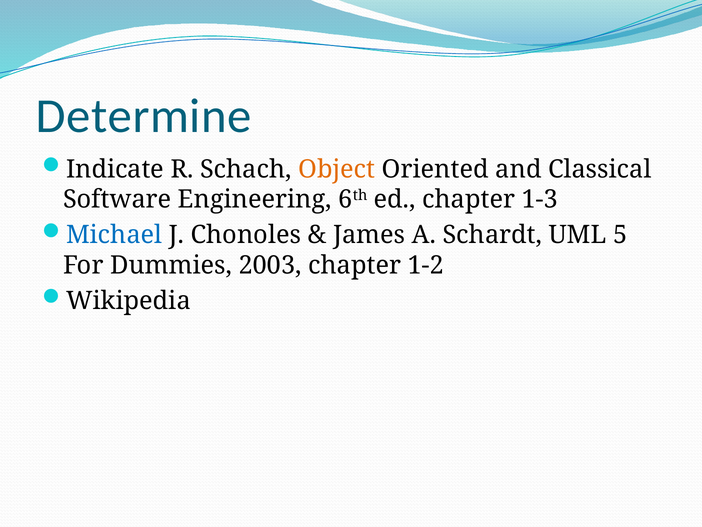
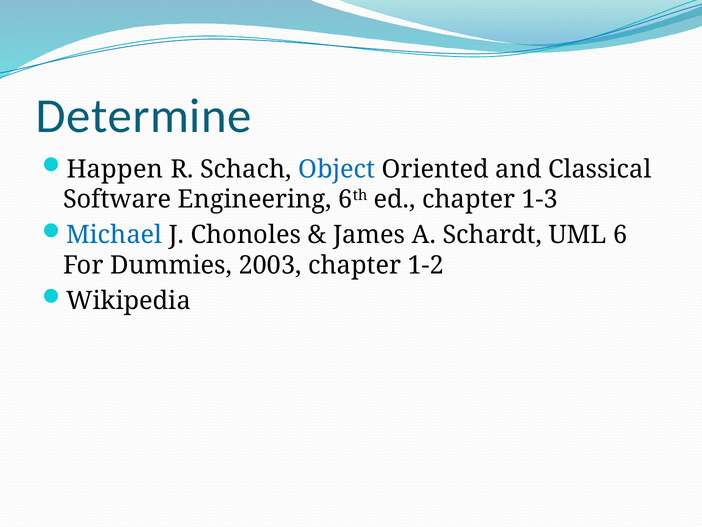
Indicate: Indicate -> Happen
Object colour: orange -> blue
5: 5 -> 6
